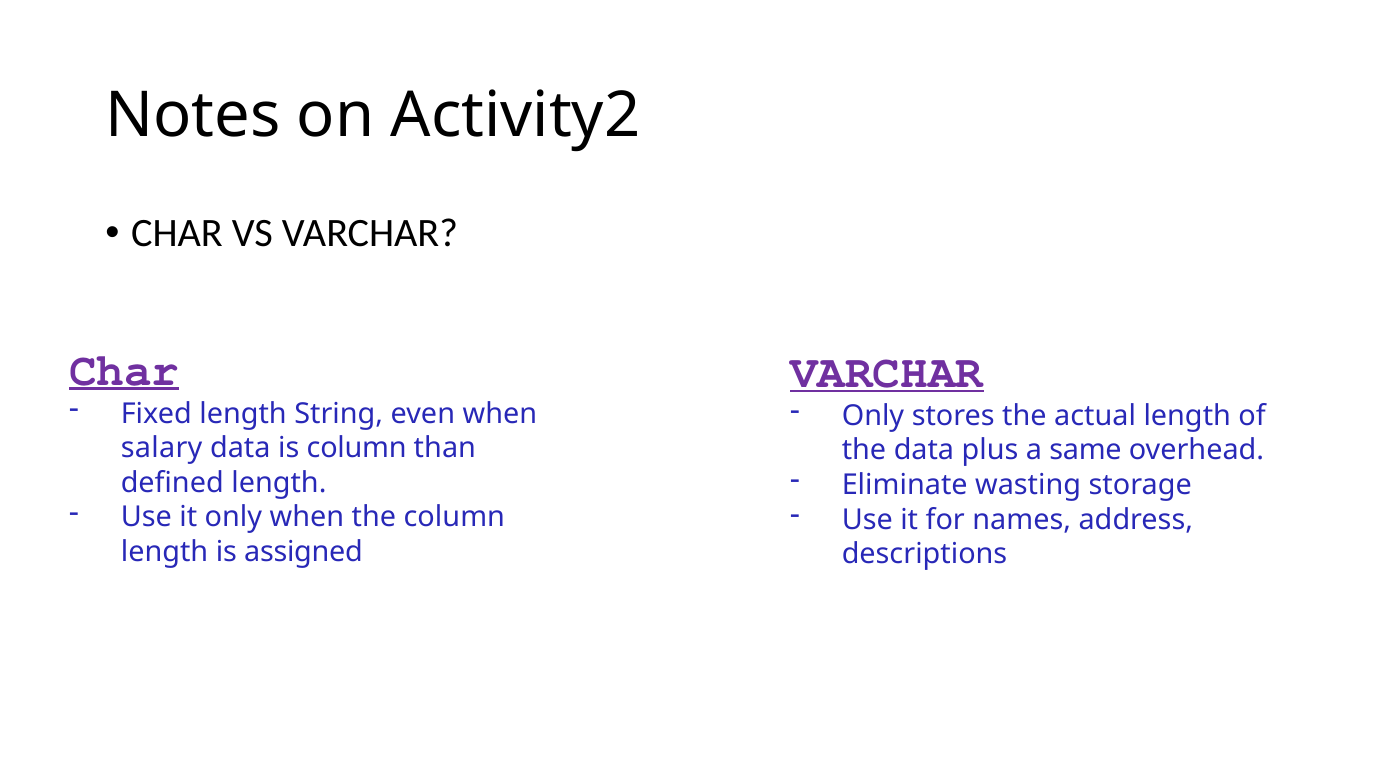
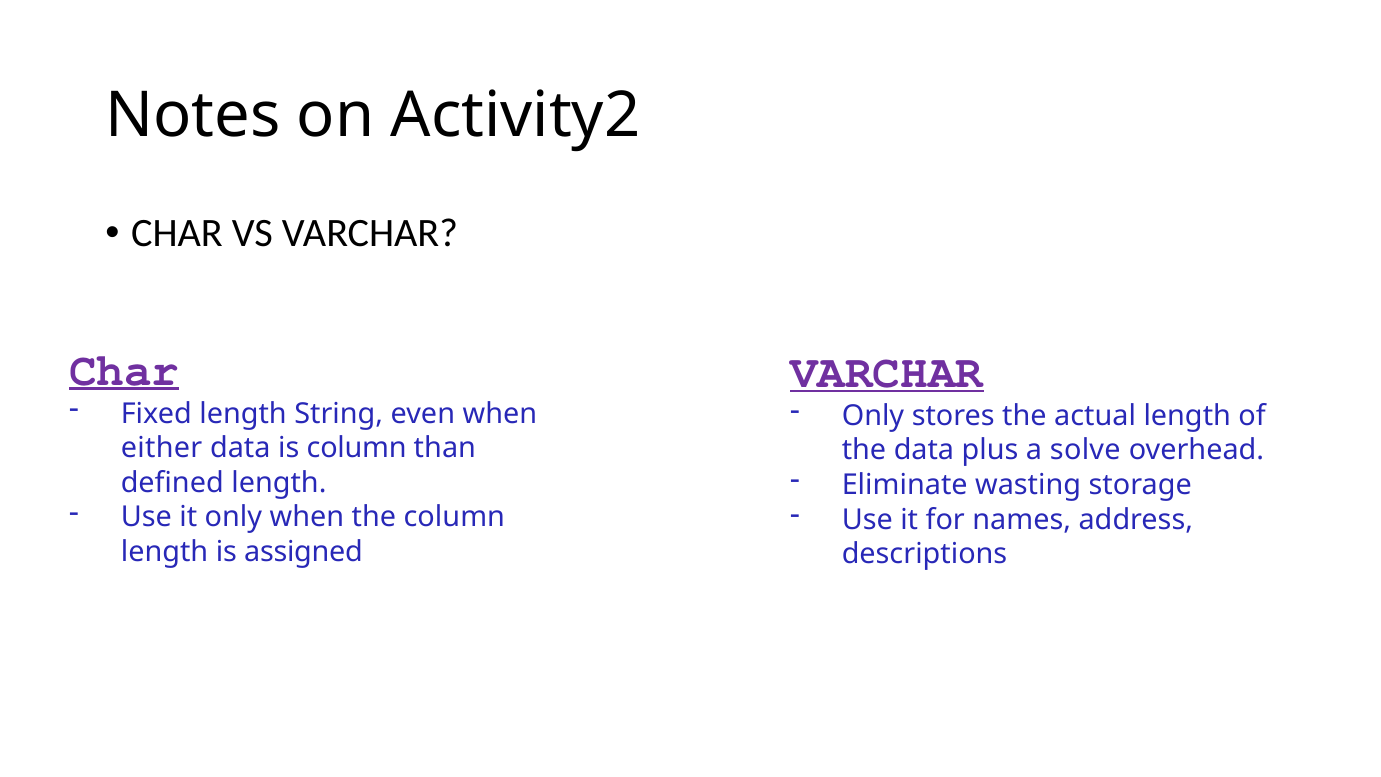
salary: salary -> either
same: same -> solve
